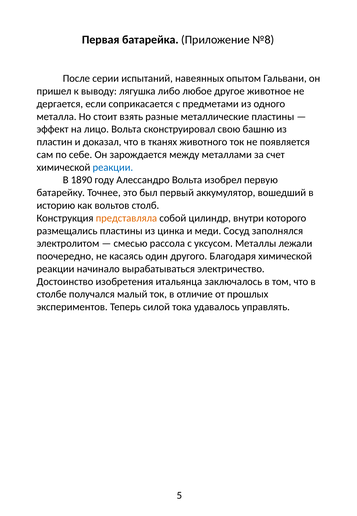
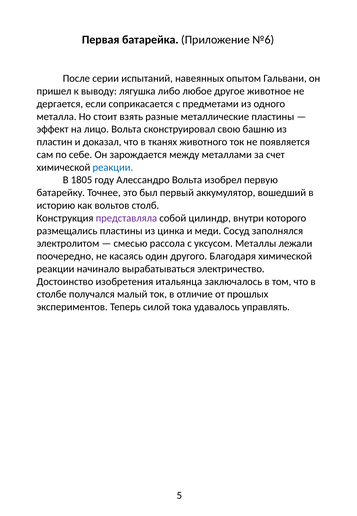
№8: №8 -> №6
1890: 1890 -> 1805
представляла colour: orange -> purple
